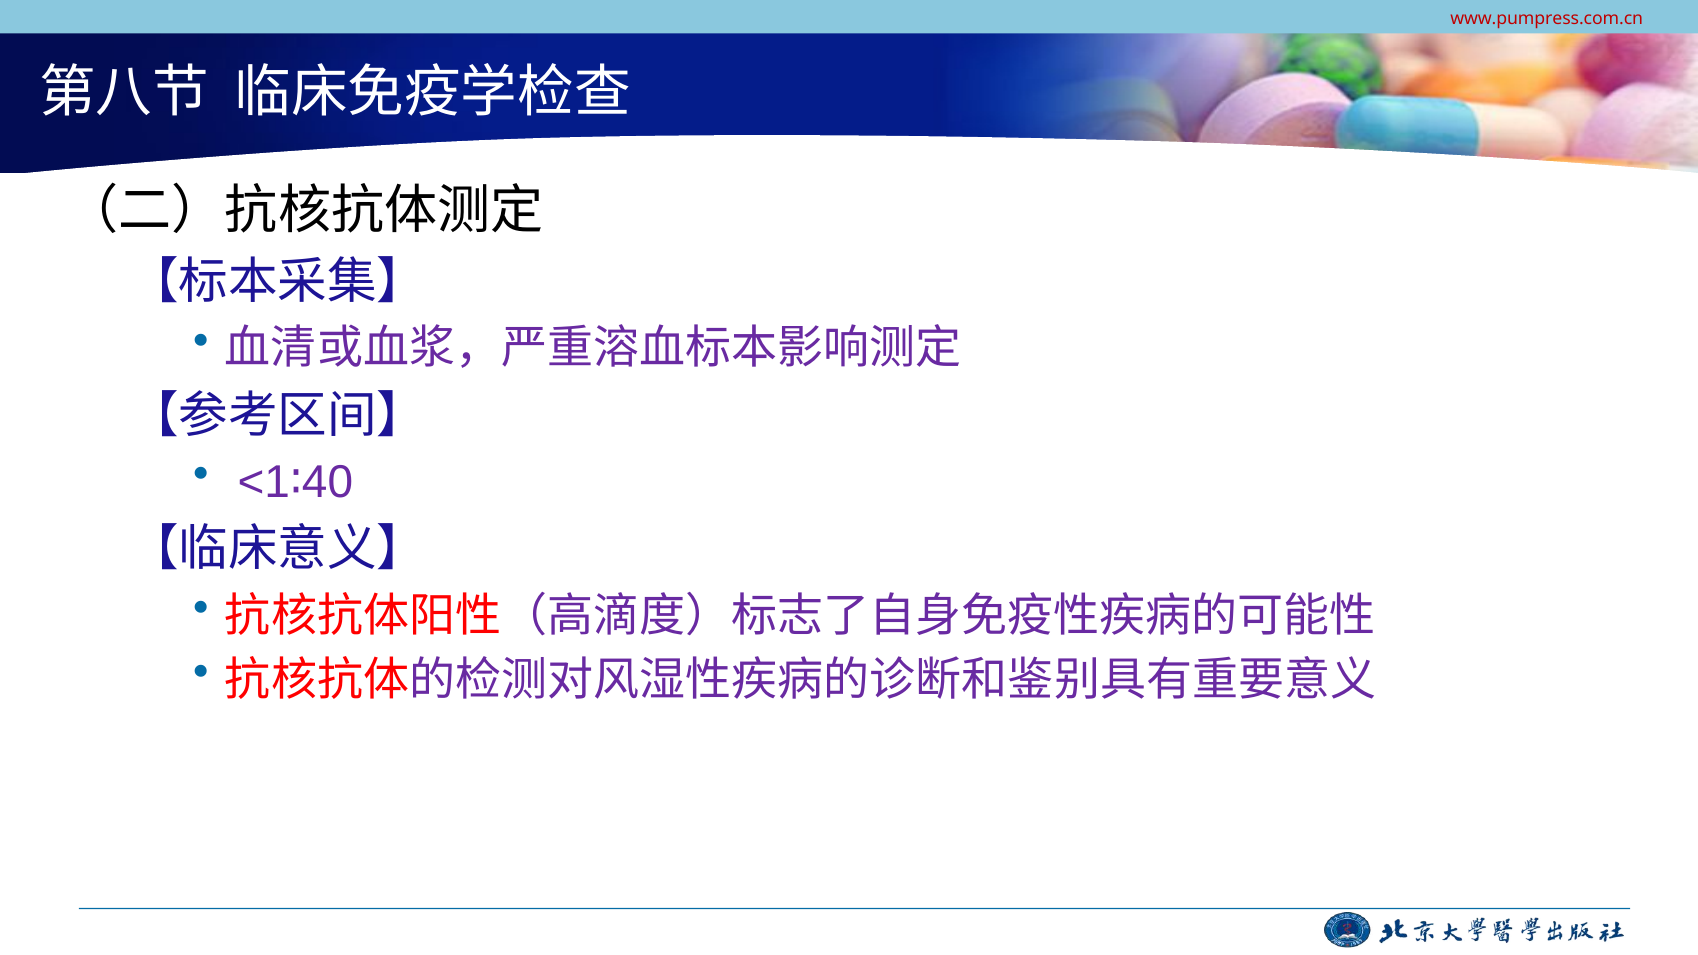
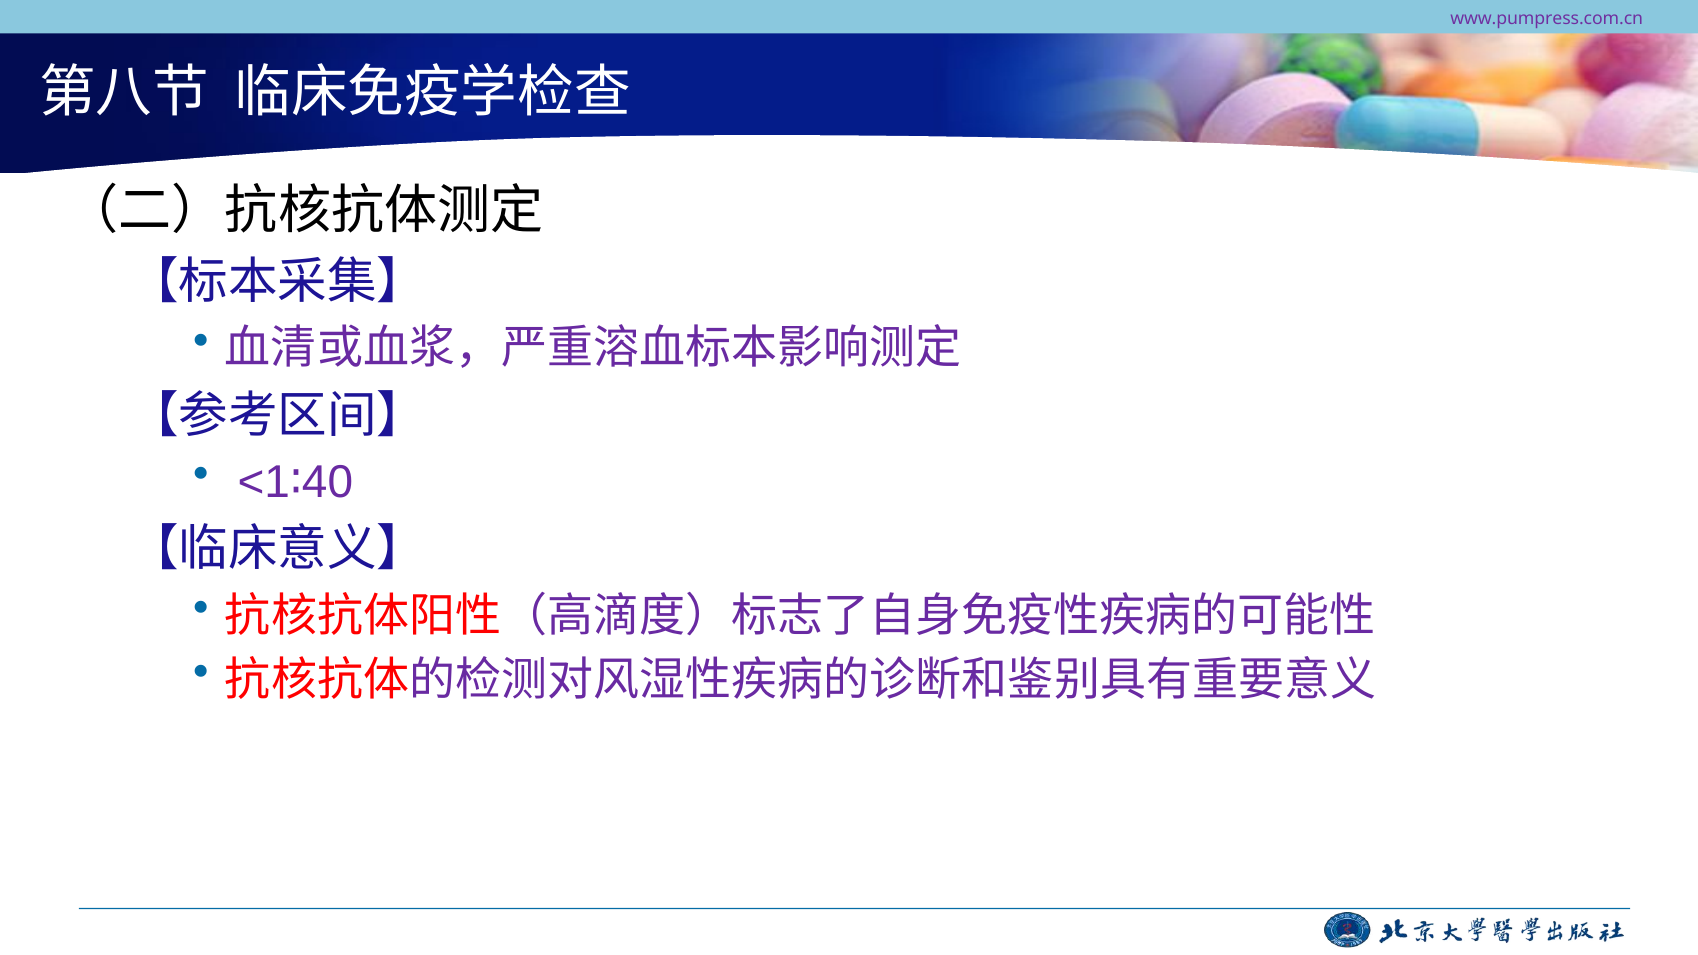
www.pumpress.com.cn colour: red -> purple
